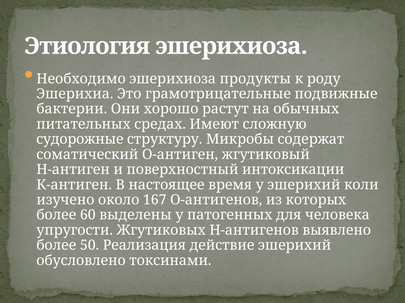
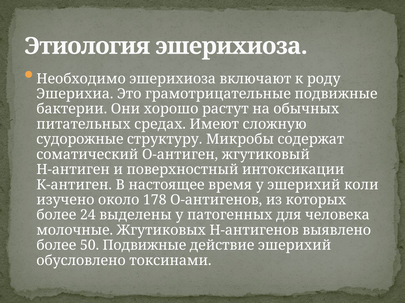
продукты: продукты -> включают
167: 167 -> 178
60: 60 -> 24
упругости: упругости -> молочные
50 Реализация: Реализация -> Подвижные
